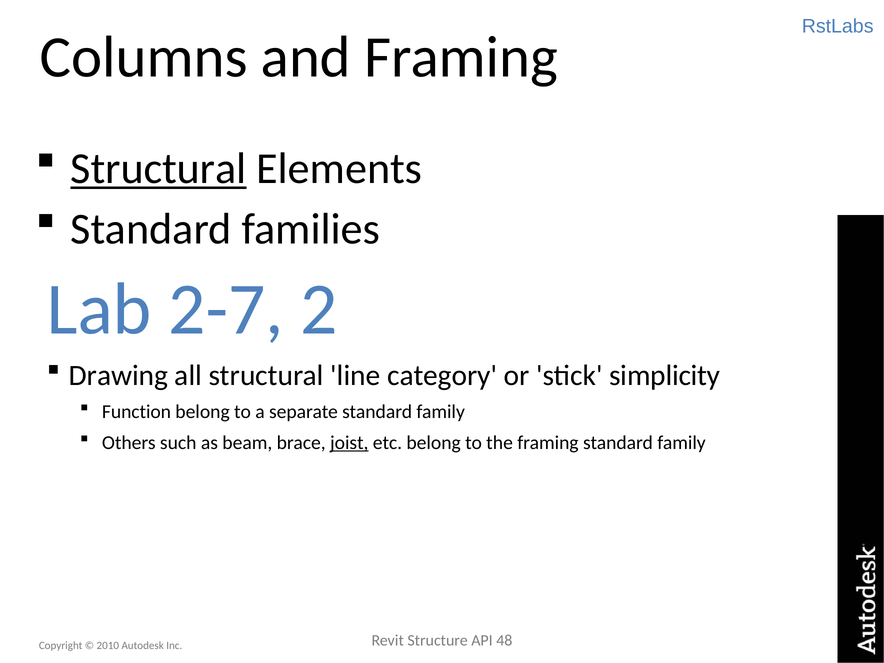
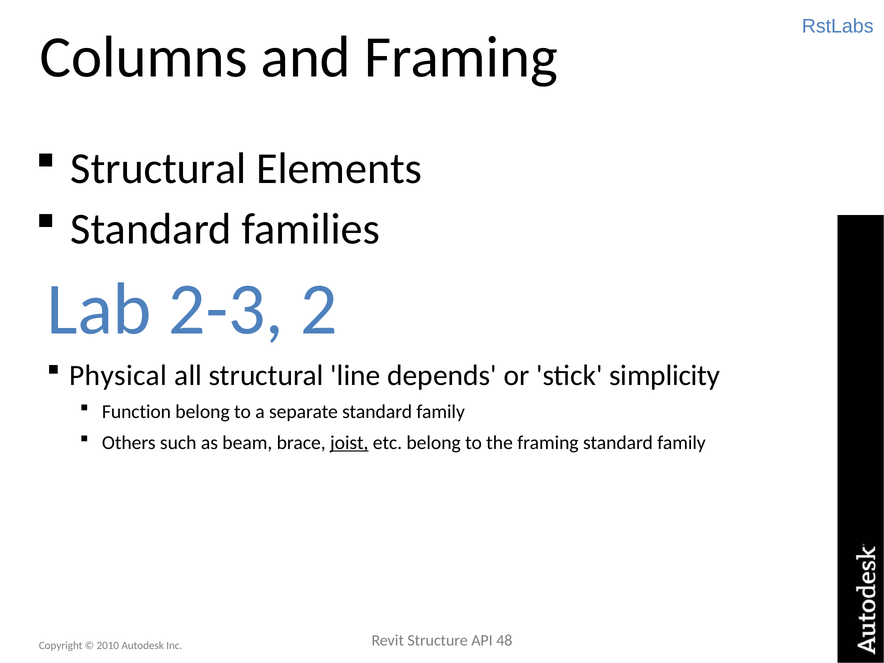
Structural at (158, 169) underline: present -> none
2-7: 2-7 -> 2-3
Drawing: Drawing -> Physical
category: category -> depends
